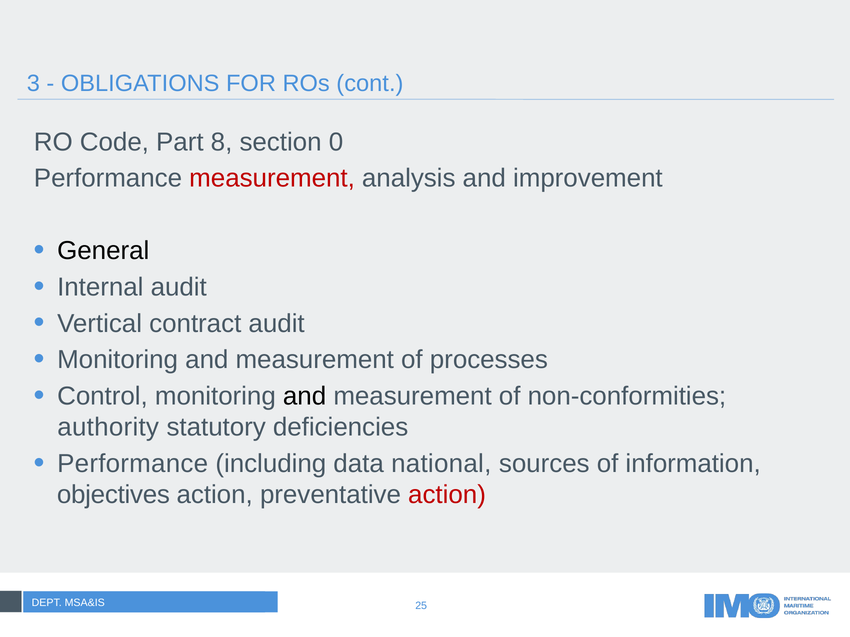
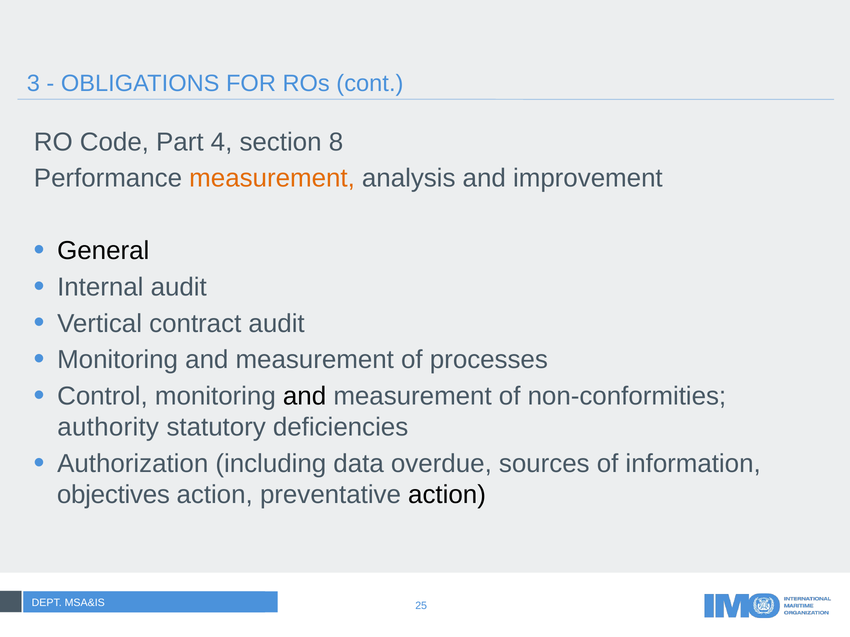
8: 8 -> 4
0: 0 -> 8
measurement at (272, 178) colour: red -> orange
Performance at (133, 464): Performance -> Authorization
national: national -> overdue
action at (447, 495) colour: red -> black
